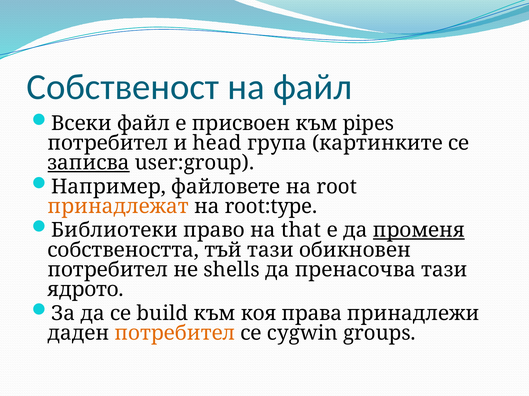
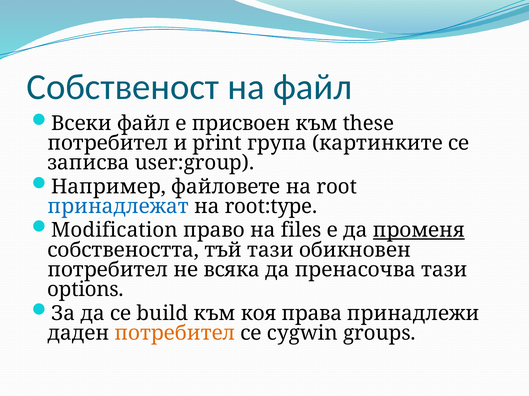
pipes: pipes -> these
head: head -> print
записва underline: present -> none
принадлежат colour: orange -> blue
Библиотеки: Библиотеки -> Modification
that: that -> files
shells: shells -> всяка
ядрото: ядрото -> options
